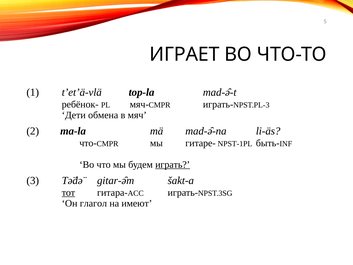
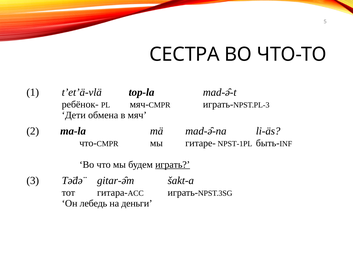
ИГРАЕТ: ИГРАЕТ -> СЕСТРА
тот underline: present -> none
глагол: глагол -> лебедь
имеют: имеют -> деньги
